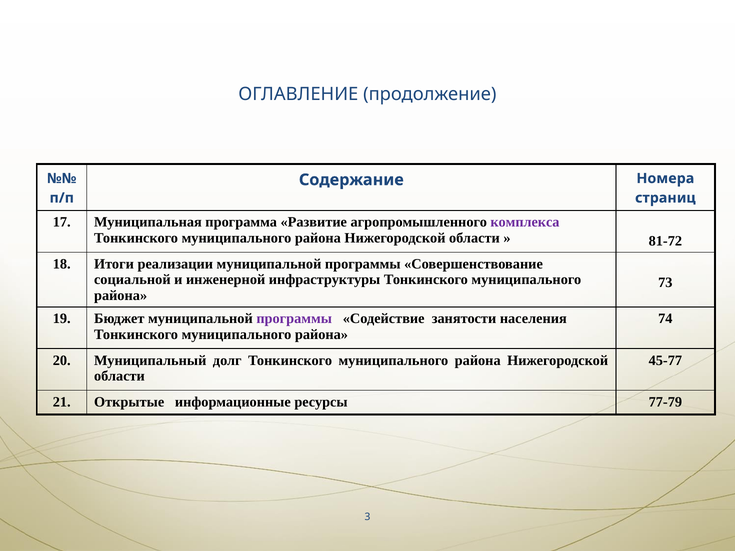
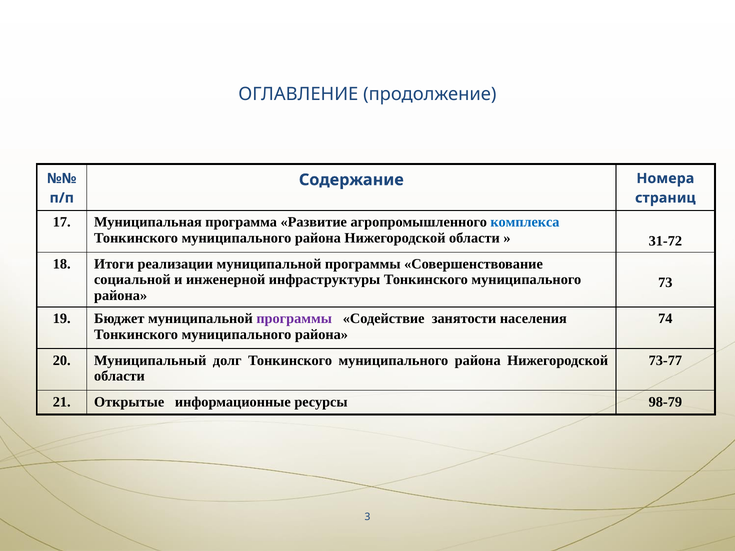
комплекса colour: purple -> blue
81-72: 81-72 -> 31-72
45-77: 45-77 -> 73-77
77-79: 77-79 -> 98-79
